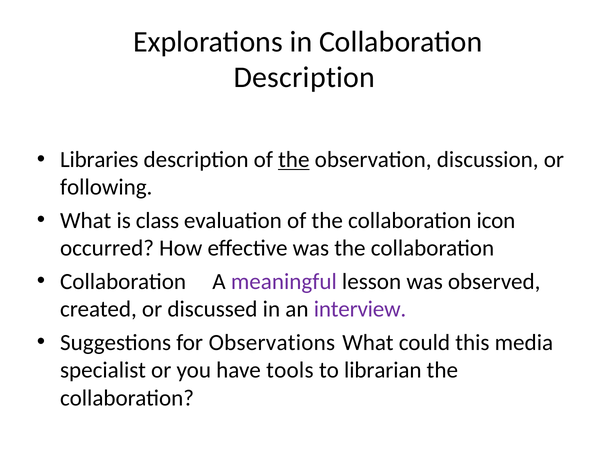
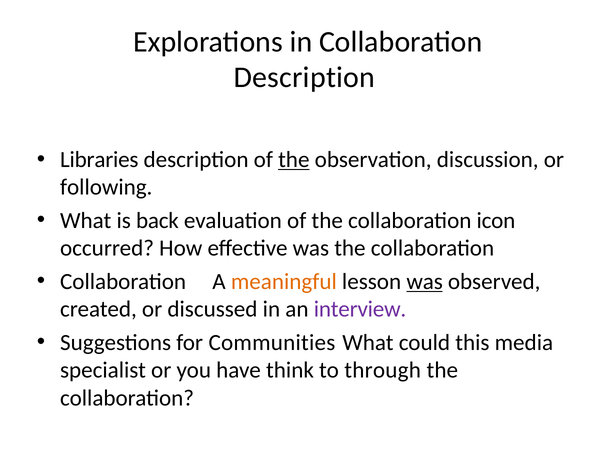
class: class -> back
meaningful colour: purple -> orange
was at (425, 282) underline: none -> present
Observations: Observations -> Communities
tools: tools -> think
librarian: librarian -> through
